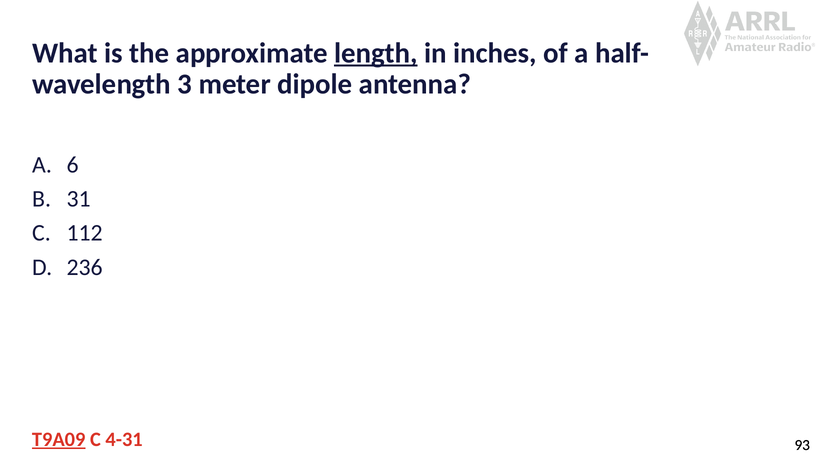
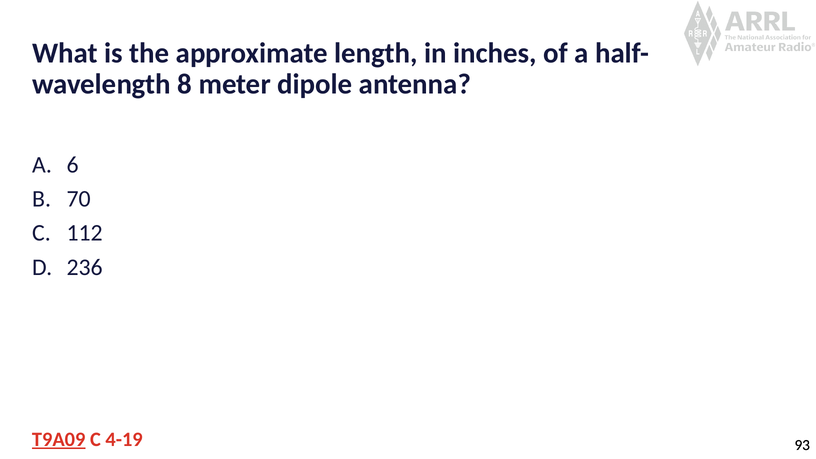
length underline: present -> none
3: 3 -> 8
31: 31 -> 70
4-31: 4-31 -> 4-19
